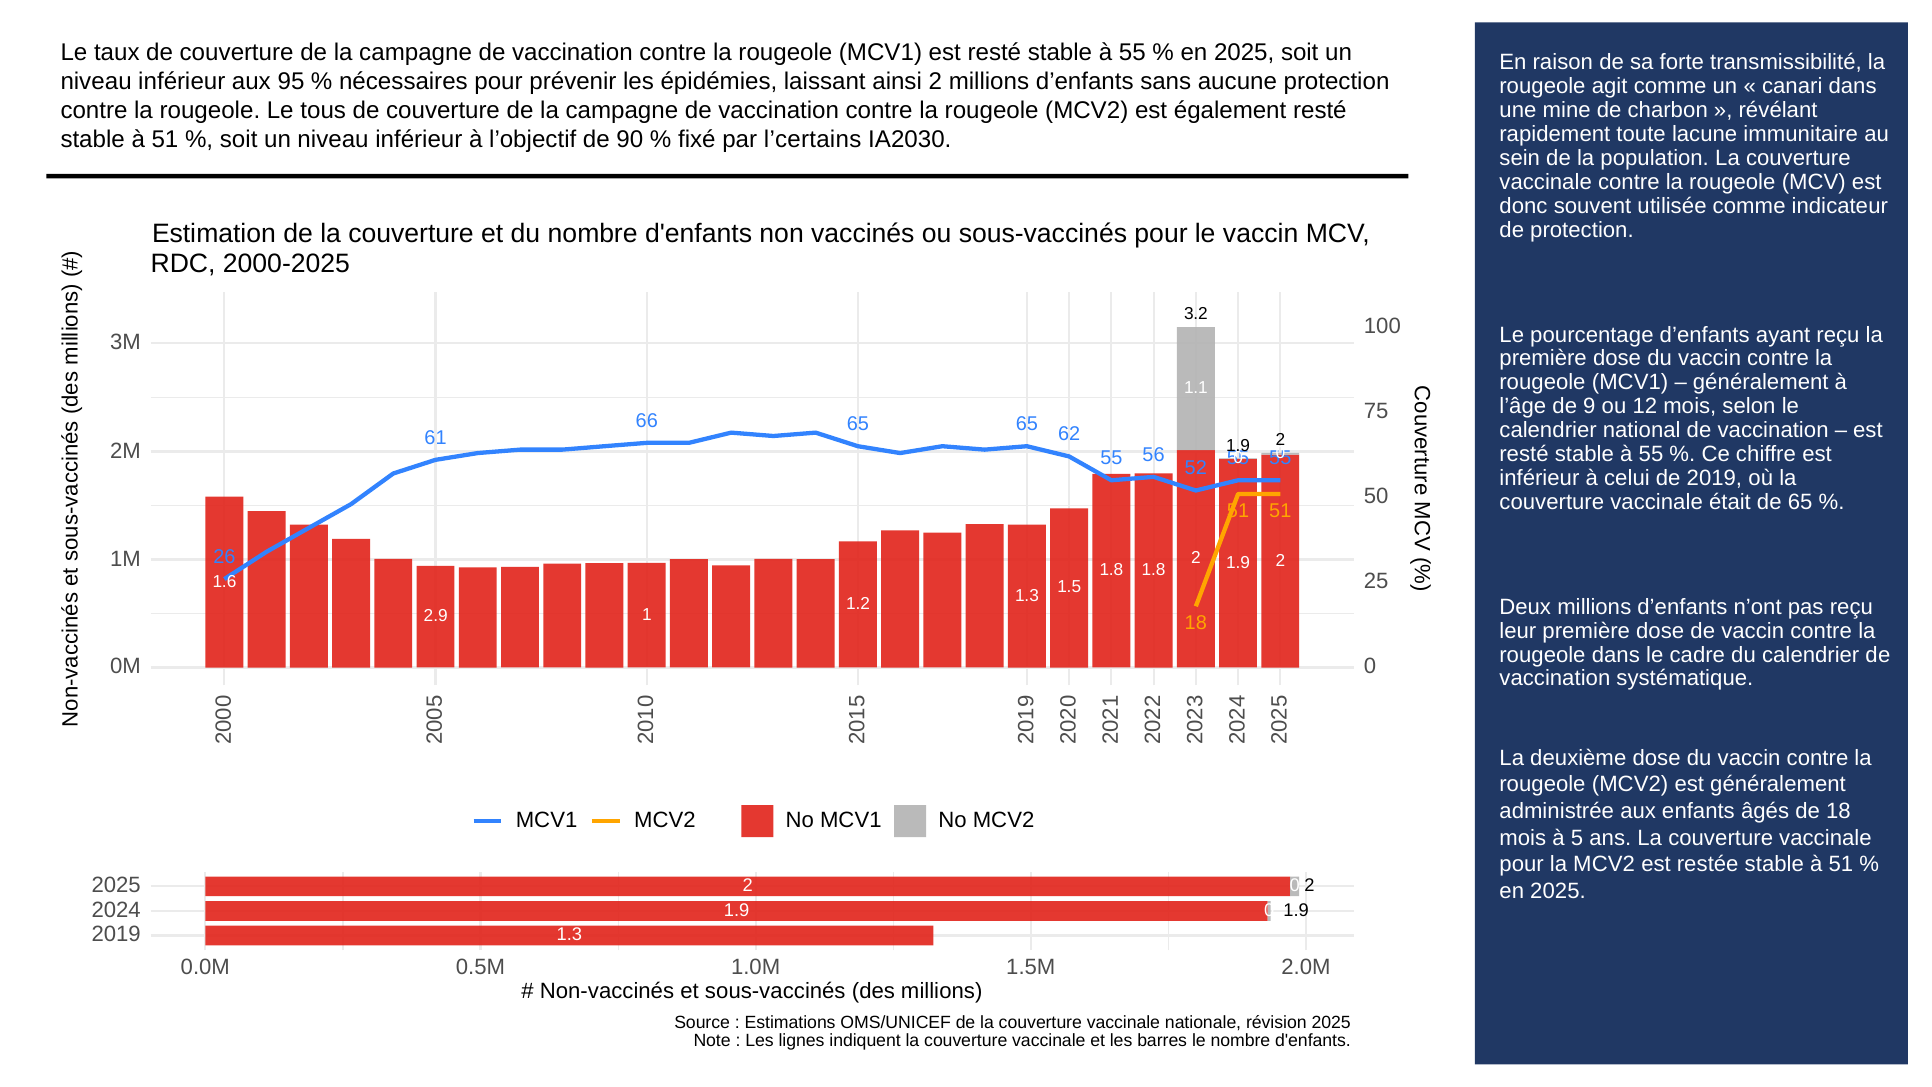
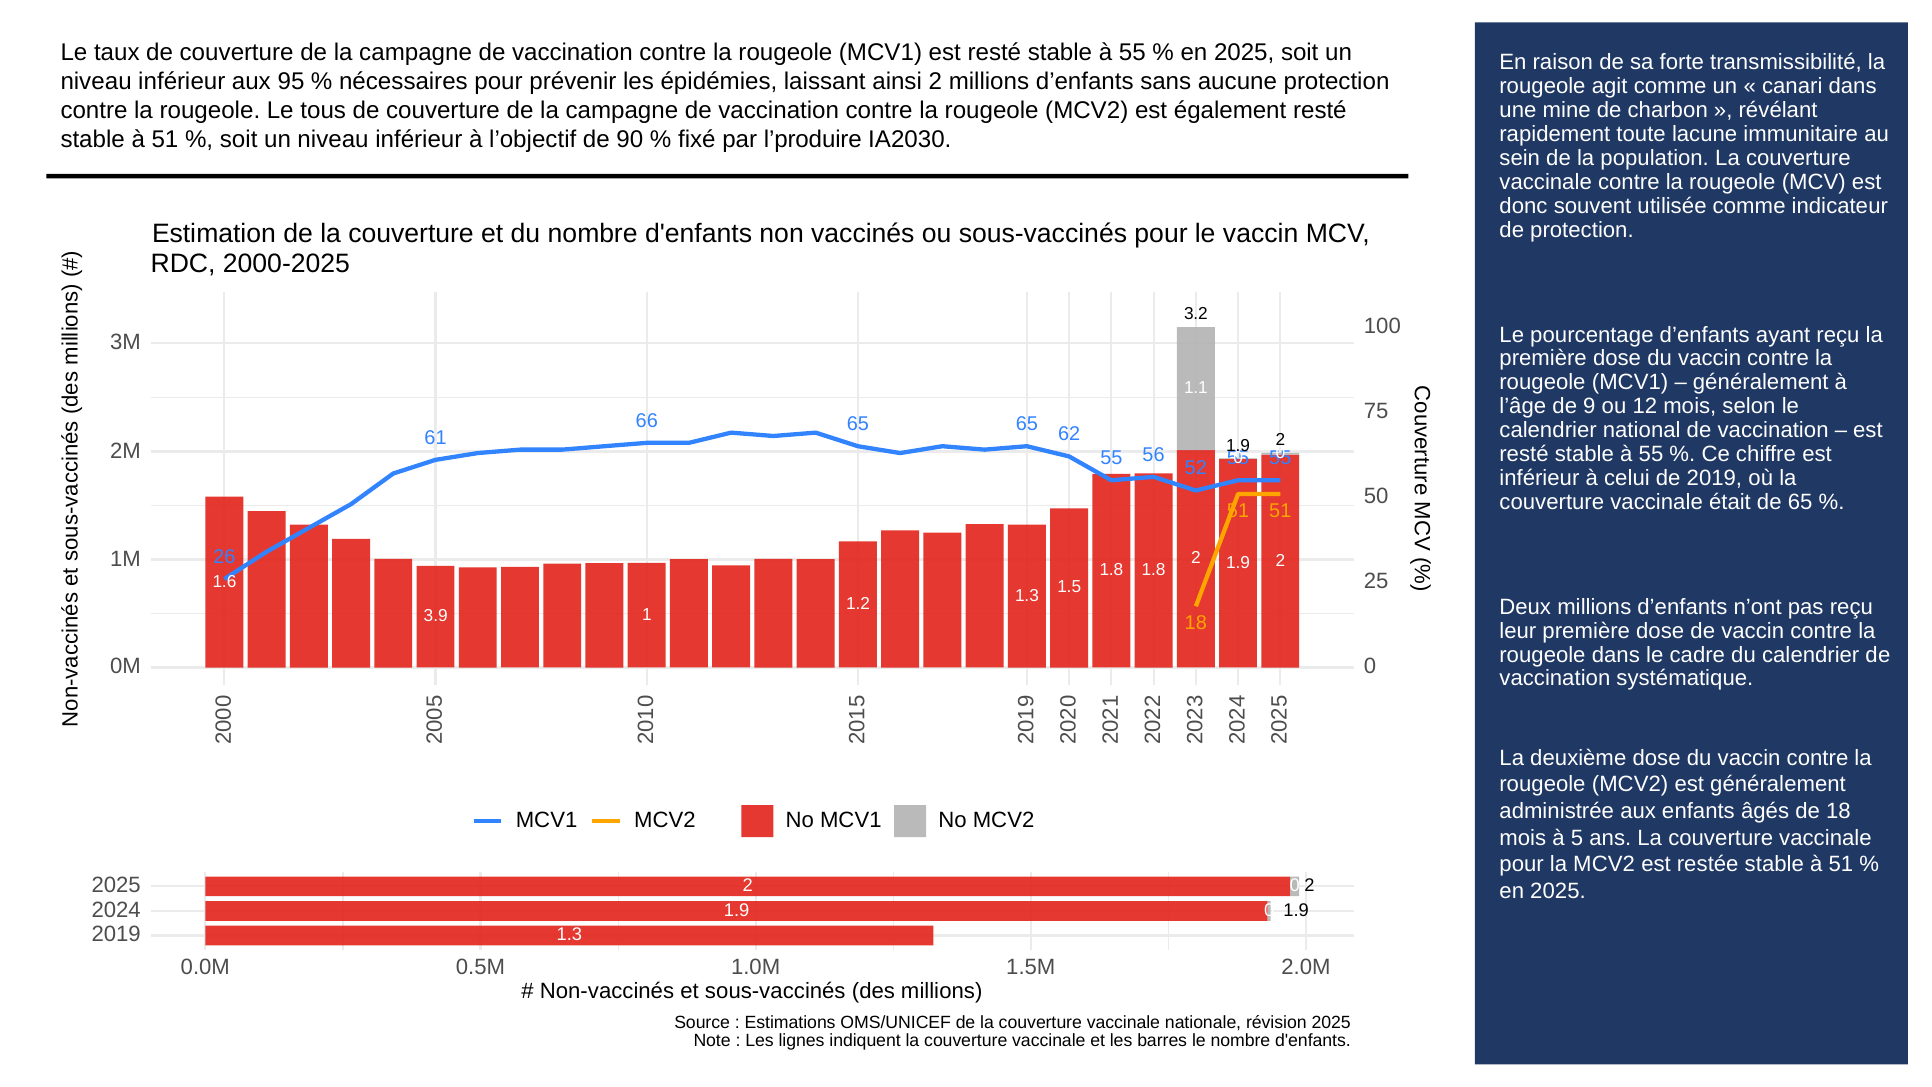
l’certains: l’certains -> l’produire
2.9: 2.9 -> 3.9
